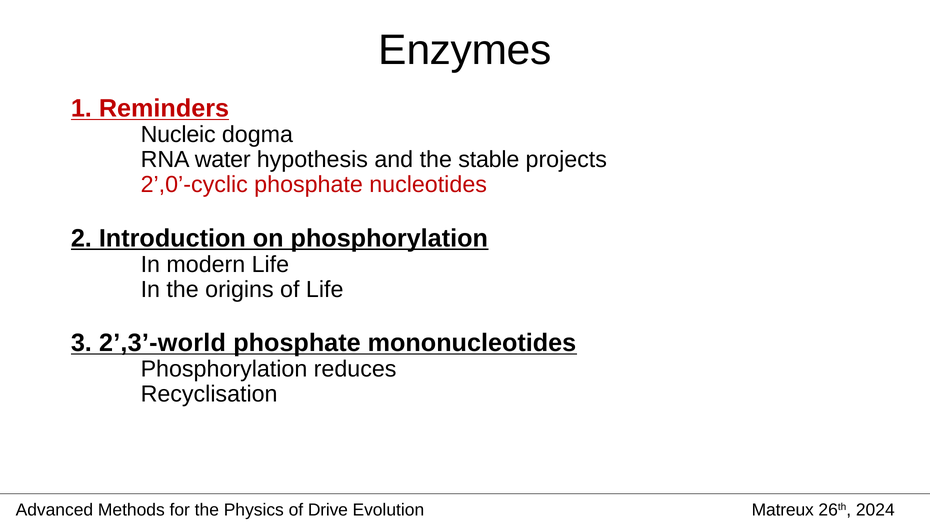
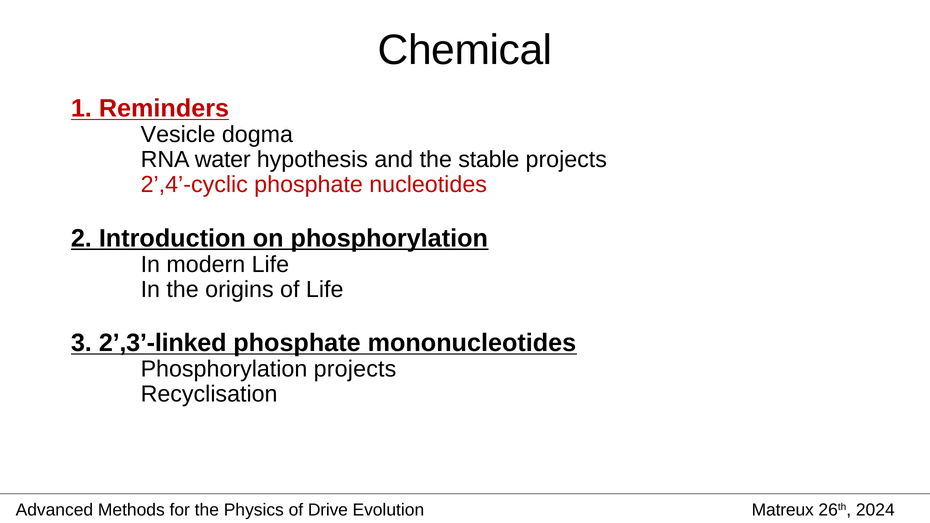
Enzymes: Enzymes -> Chemical
Nucleic: Nucleic -> Vesicle
2’,0’-cyclic: 2’,0’-cyclic -> 2’,4’-cyclic
2’,3’-world: 2’,3’-world -> 2’,3’-linked
Phosphorylation reduces: reduces -> projects
